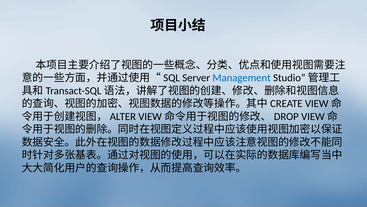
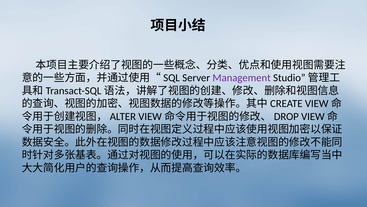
Management colour: blue -> purple
